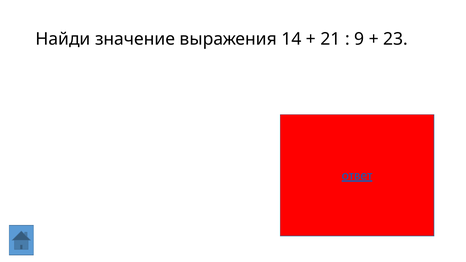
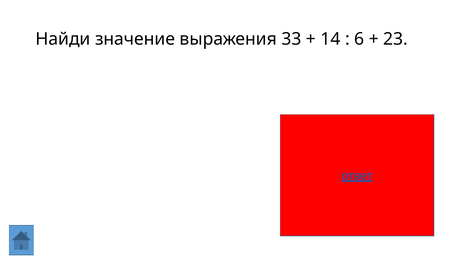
14: 14 -> 33
21: 21 -> 14
9: 9 -> 6
